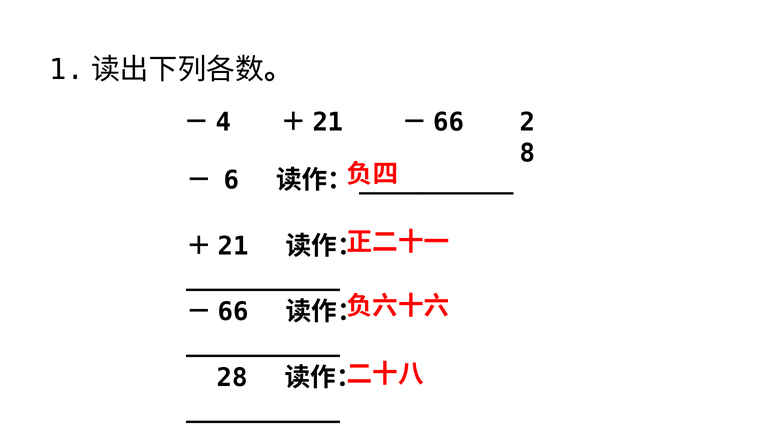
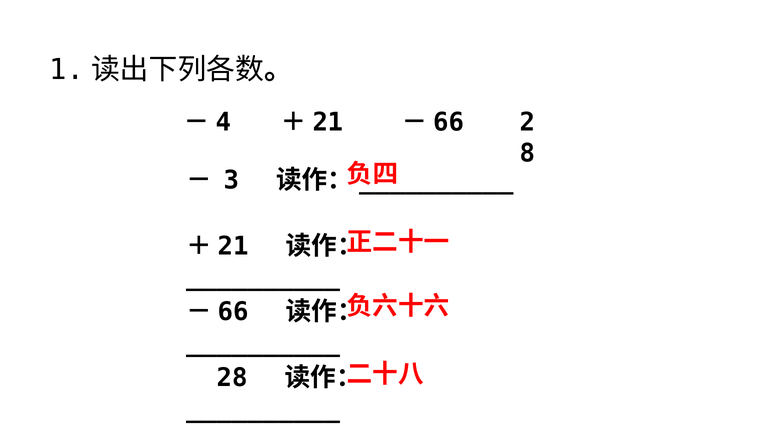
6: 6 -> 3
